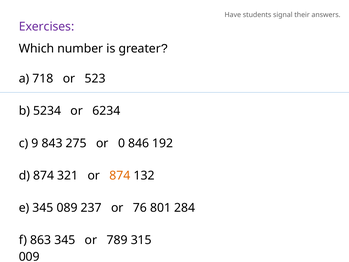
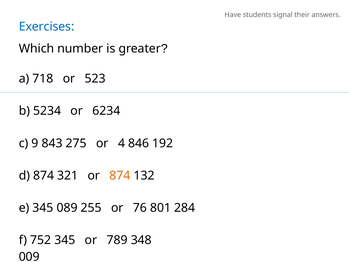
Exercises colour: purple -> blue
0: 0 -> 4
237: 237 -> 255
863: 863 -> 752
315: 315 -> 348
